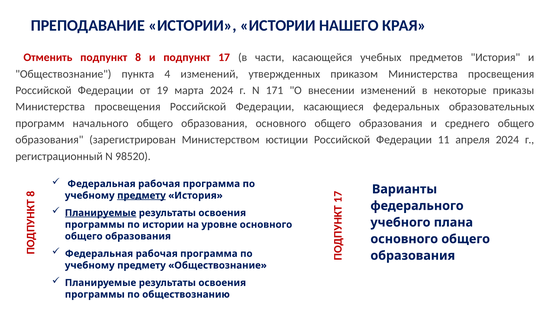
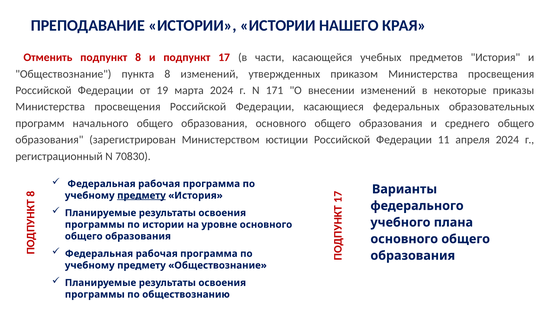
пункта 4: 4 -> 8
98520: 98520 -> 70830
Планируемые at (101, 213) underline: present -> none
